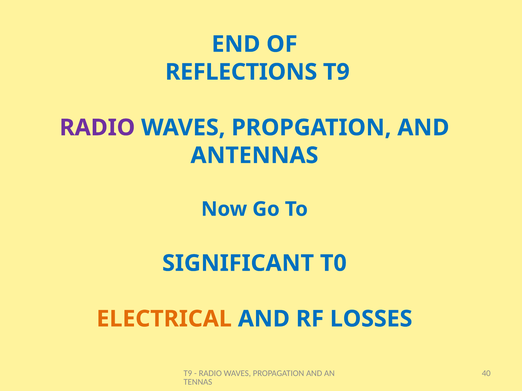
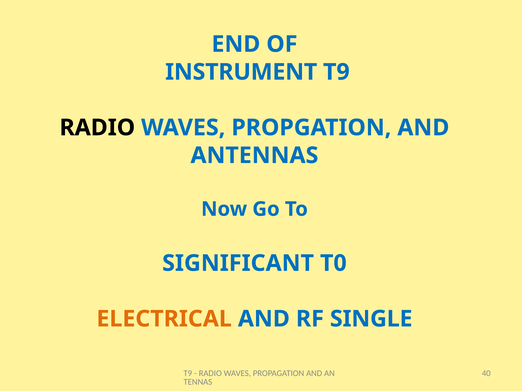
REFLECTIONS: REFLECTIONS -> INSTRUMENT
RADIO at (97, 128) colour: purple -> black
LOSSES: LOSSES -> SINGLE
